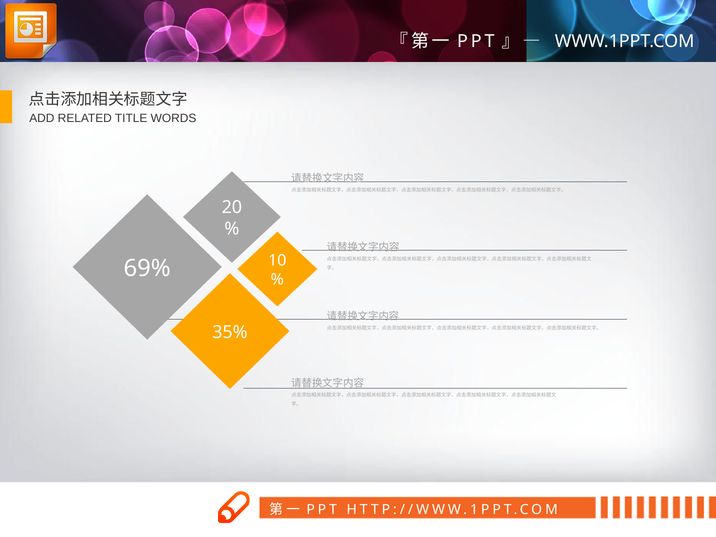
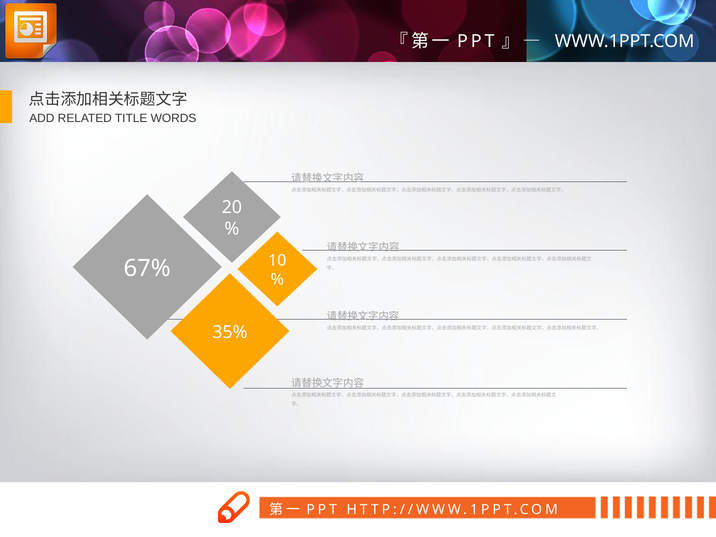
69%: 69% -> 67%
